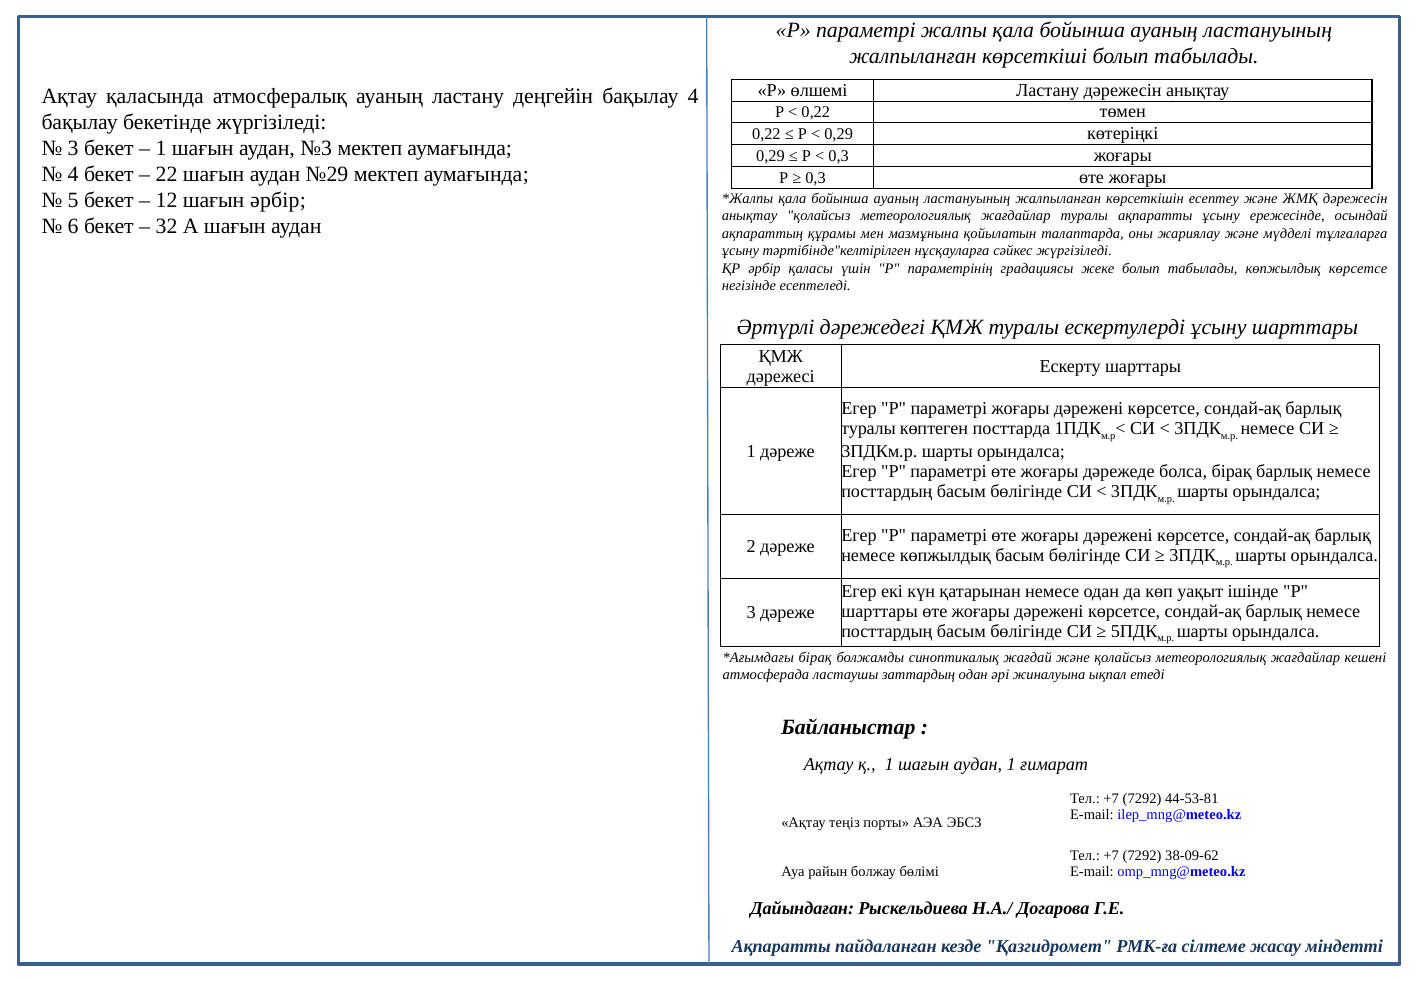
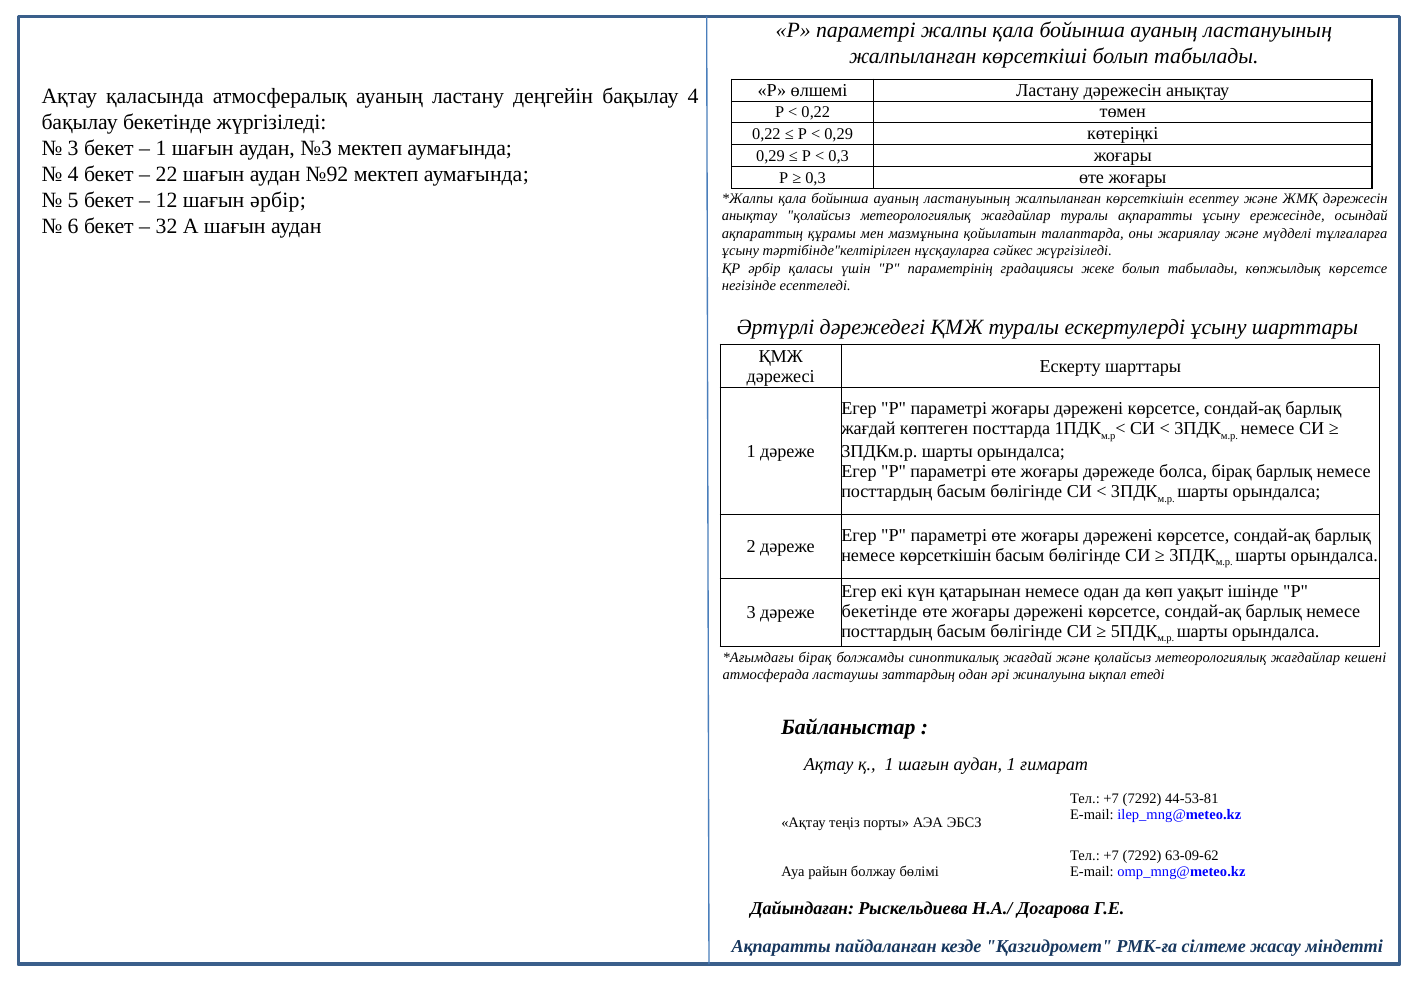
№29: №29 -> №92
туралы at (868, 429): туралы -> жағдай
немесе көпжылдық: көпжылдық -> көрсеткішін
шарттары at (880, 612): шарттары -> бекетінде
38-09-62: 38-09-62 -> 63-09-62
